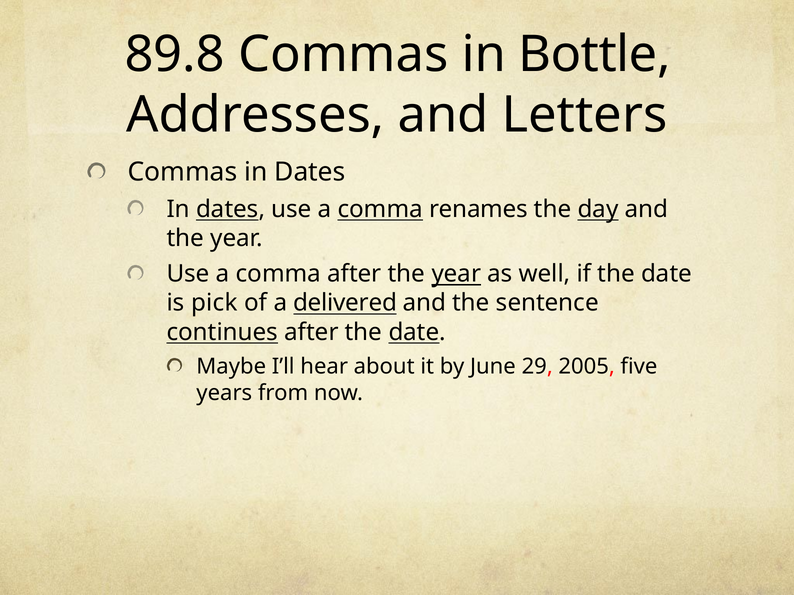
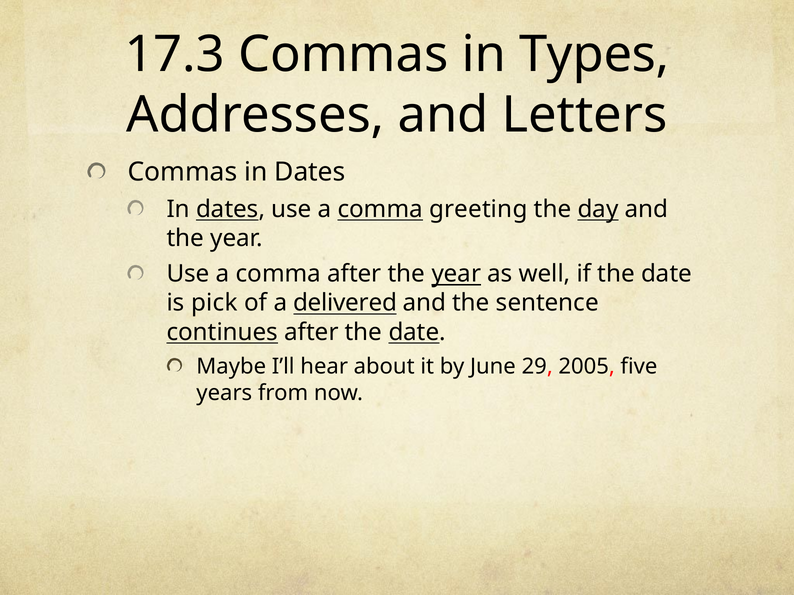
89.8: 89.8 -> 17.3
Bottle: Bottle -> Types
renames: renames -> greeting
